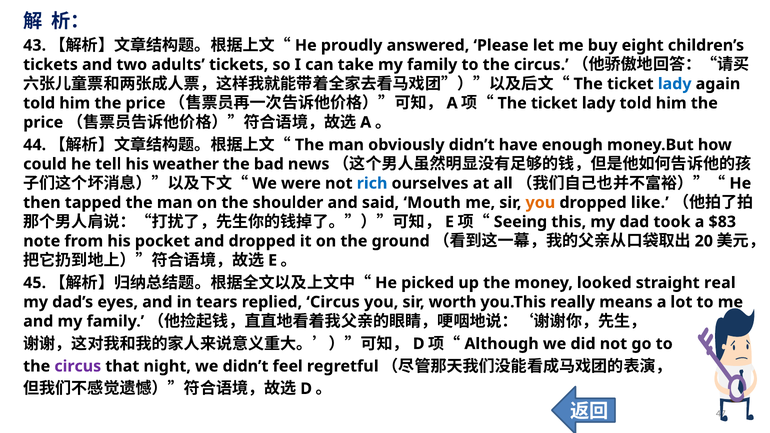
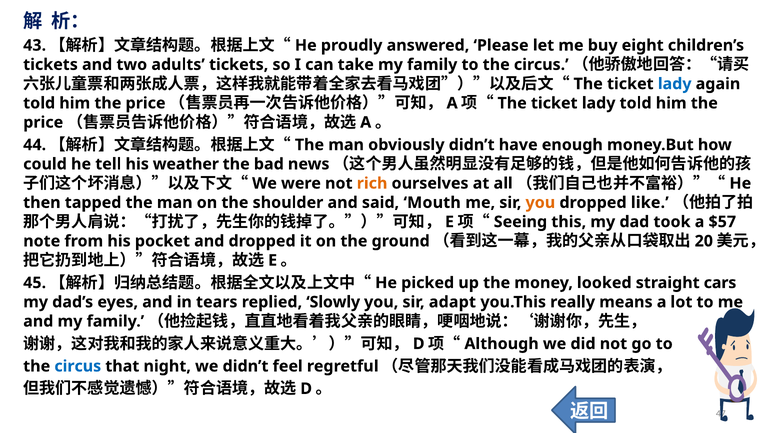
rich colour: blue -> orange
$83: $83 -> $57
real: real -> cars
replied Circus: Circus -> Slowly
worth: worth -> adapt
circus at (78, 366) colour: purple -> blue
